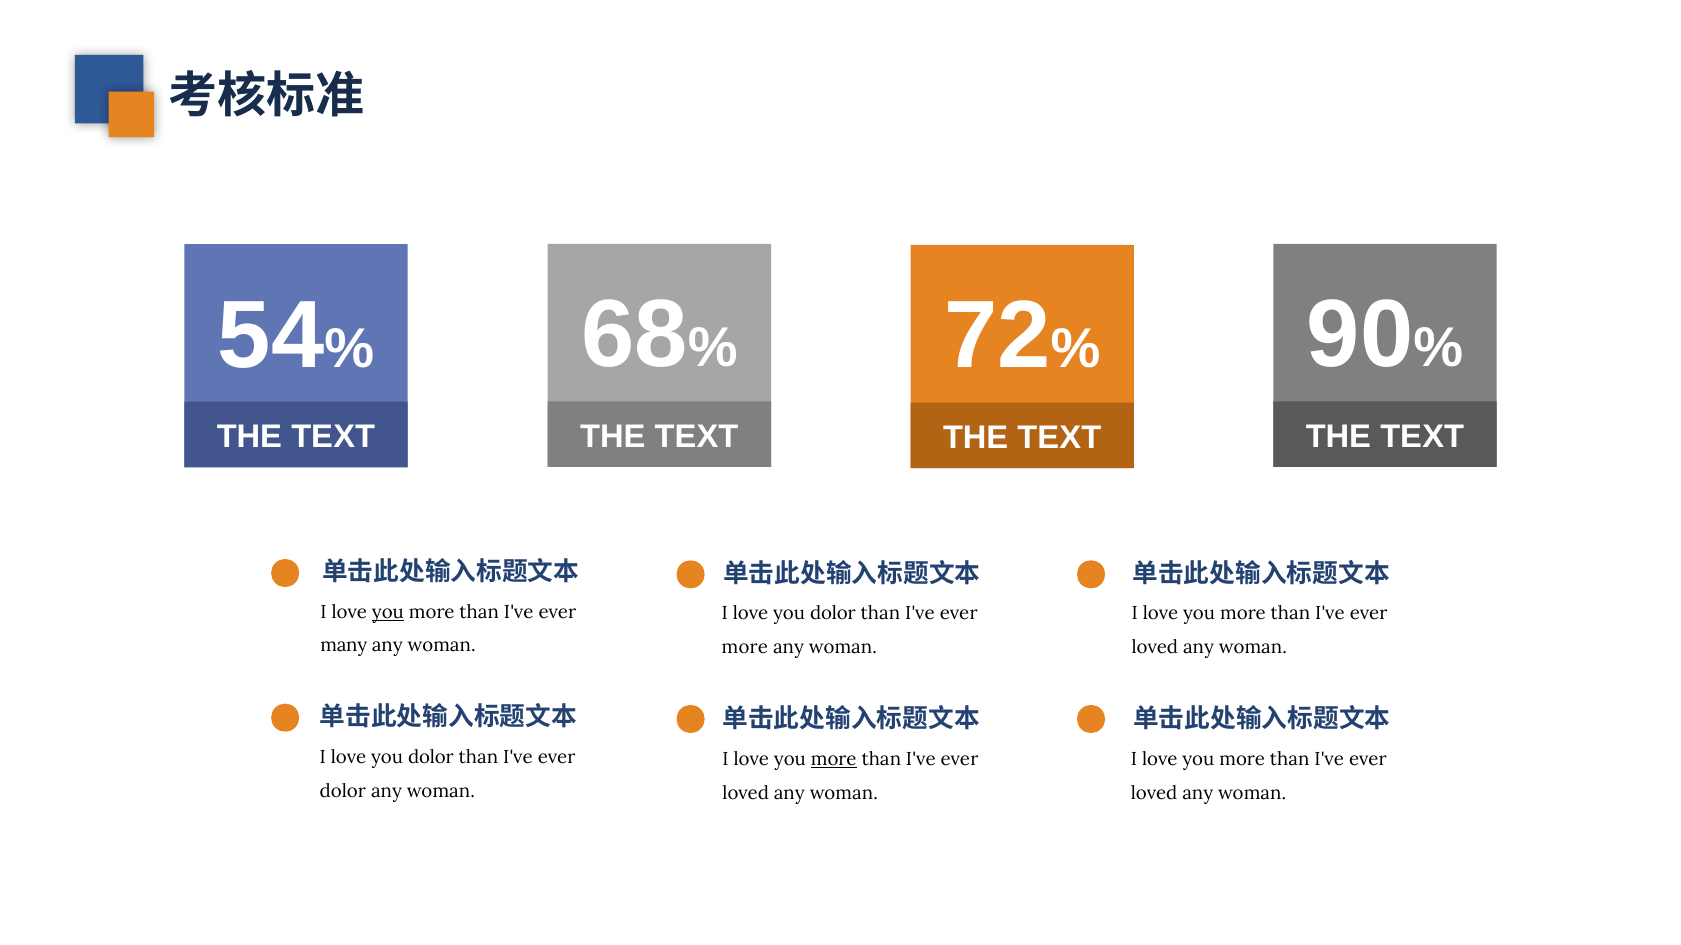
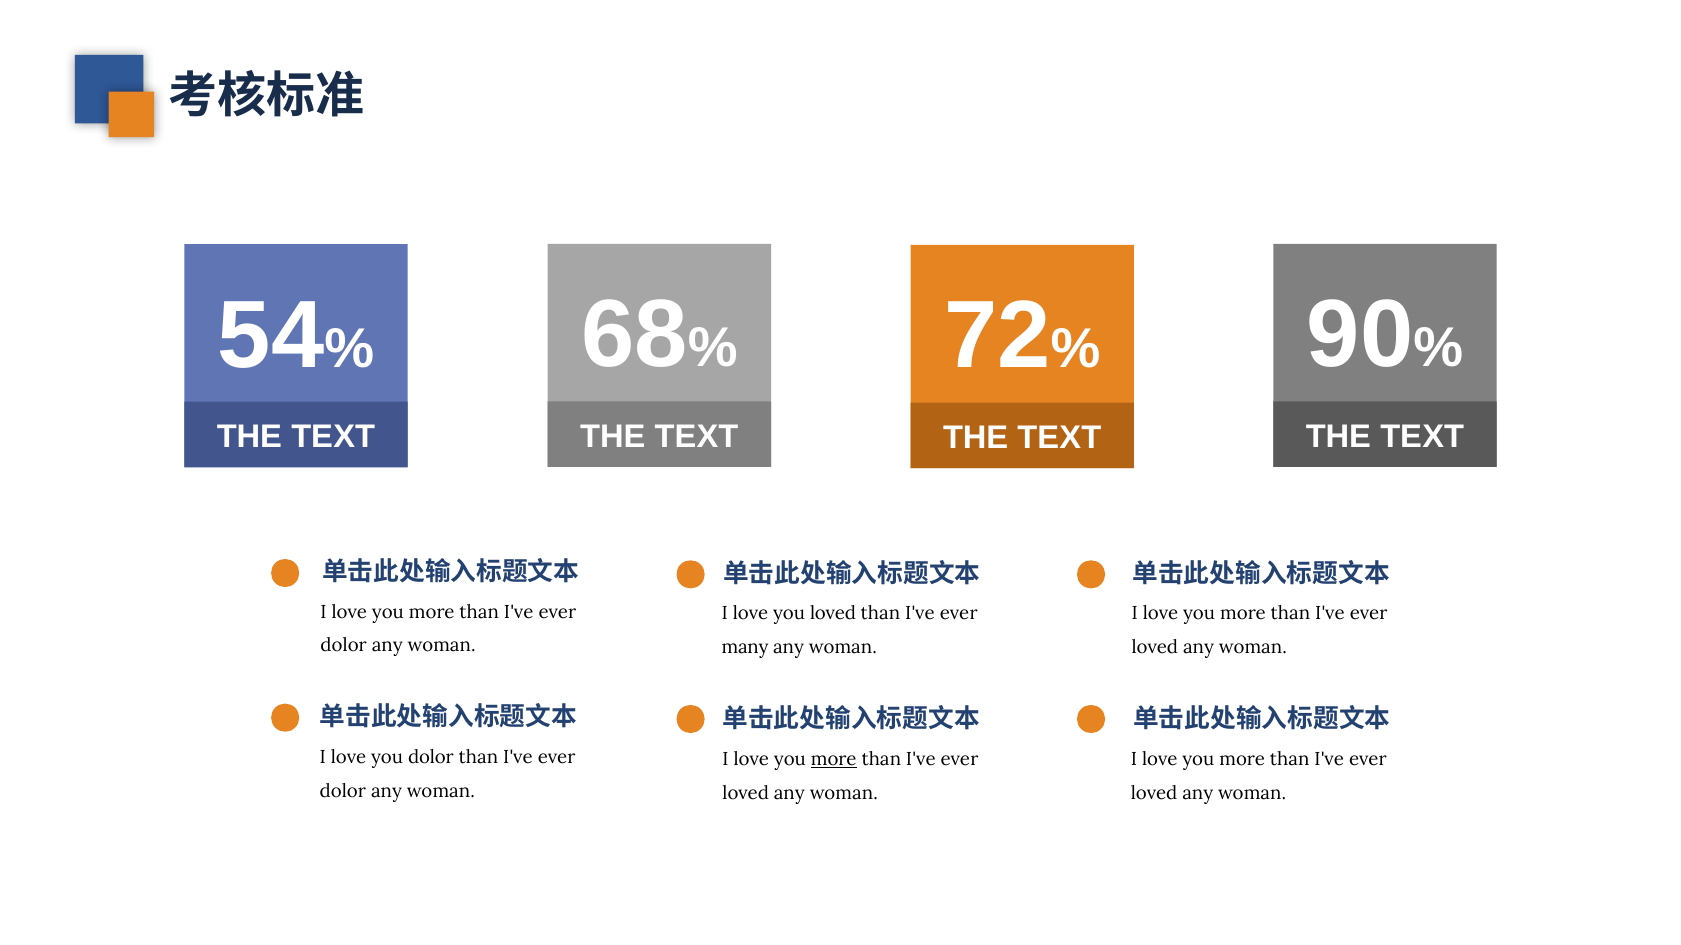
you at (388, 613) underline: present -> none
dolor at (833, 614): dolor -> loved
many at (344, 646): many -> dolor
more at (745, 647): more -> many
